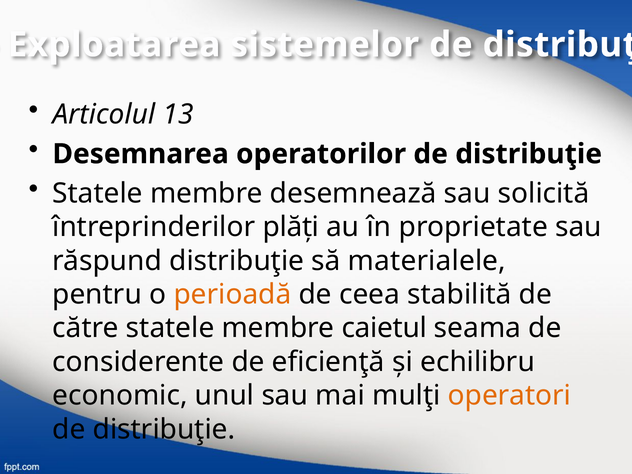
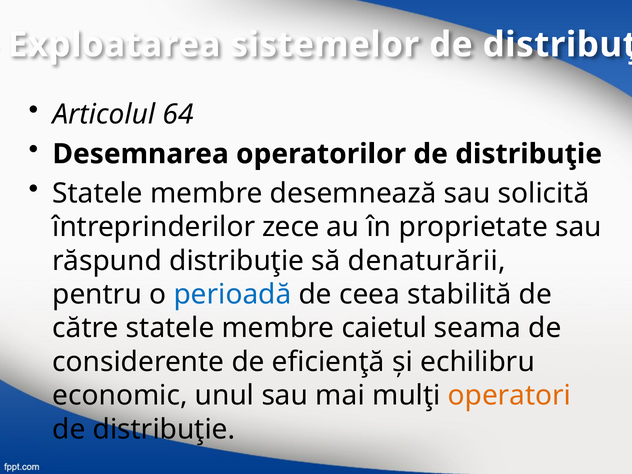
13: 13 -> 64
plăţi: plăţi -> zece
materialele: materialele -> denaturării
perioadă colour: orange -> blue
